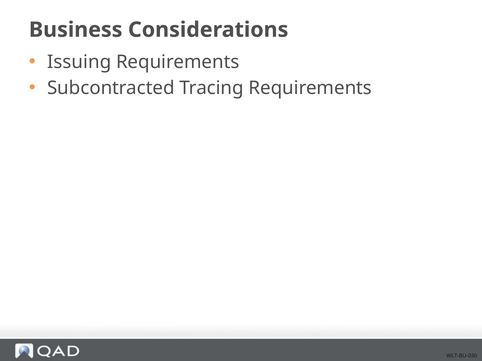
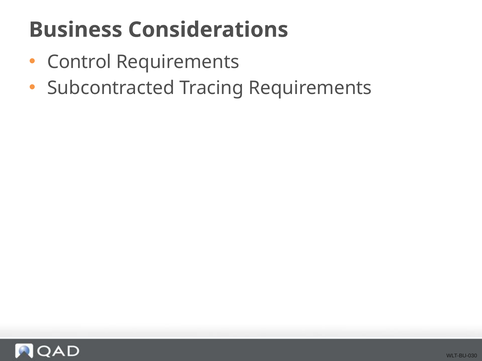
Issuing: Issuing -> Control
